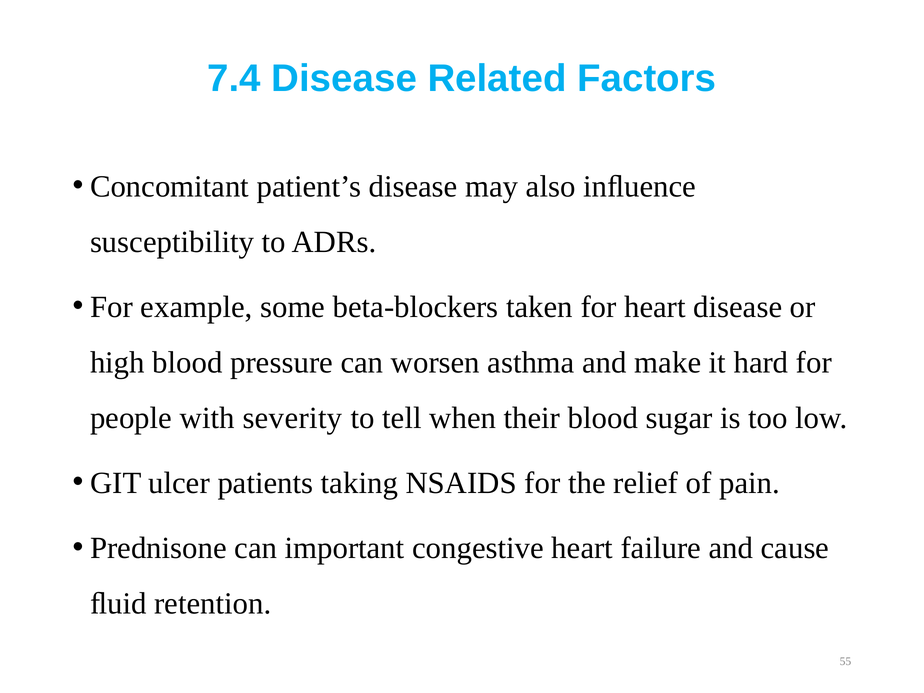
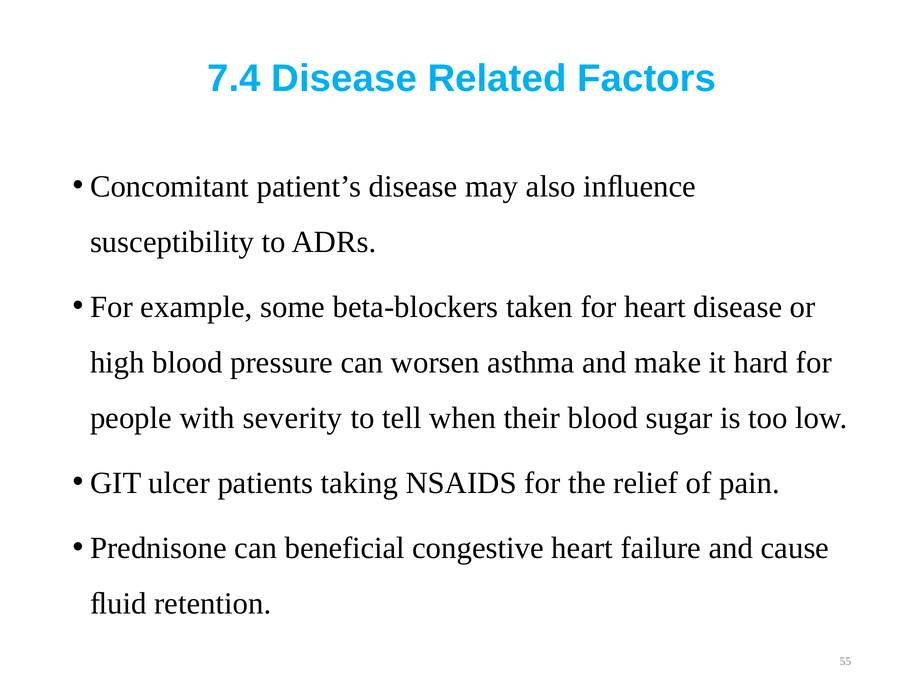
important: important -> beneficial
